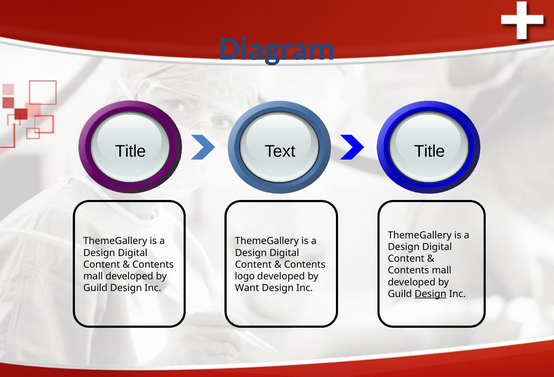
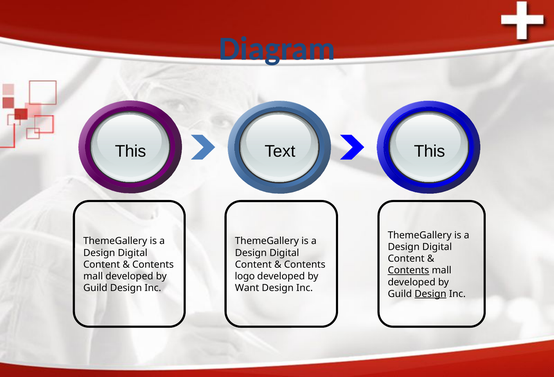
Title at (130, 151): Title -> This
Text Title: Title -> This
Contents at (408, 270) underline: none -> present
